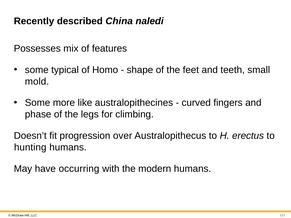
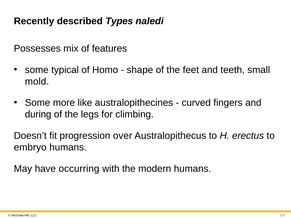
China: China -> Types
phase: phase -> during
hunting: hunting -> embryo
